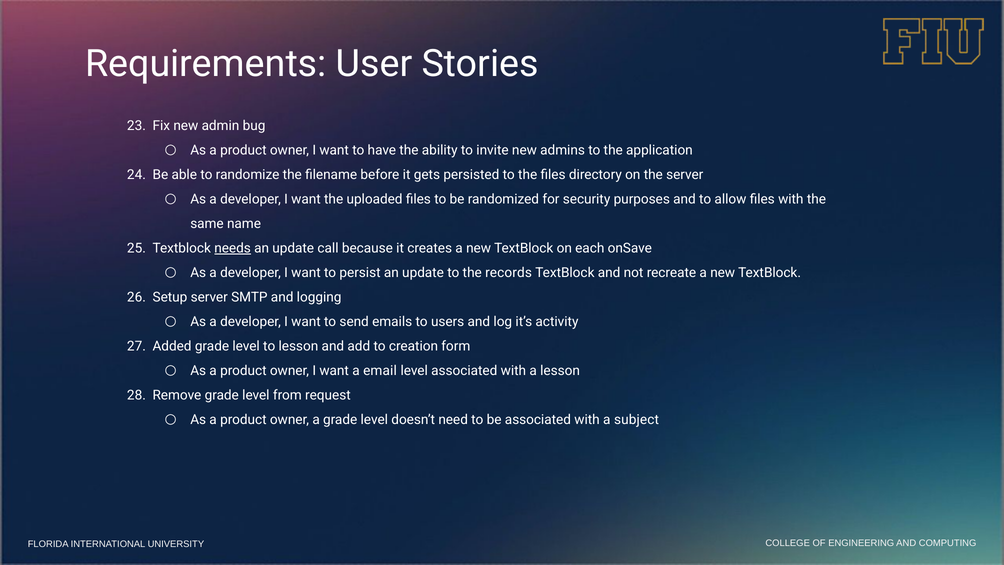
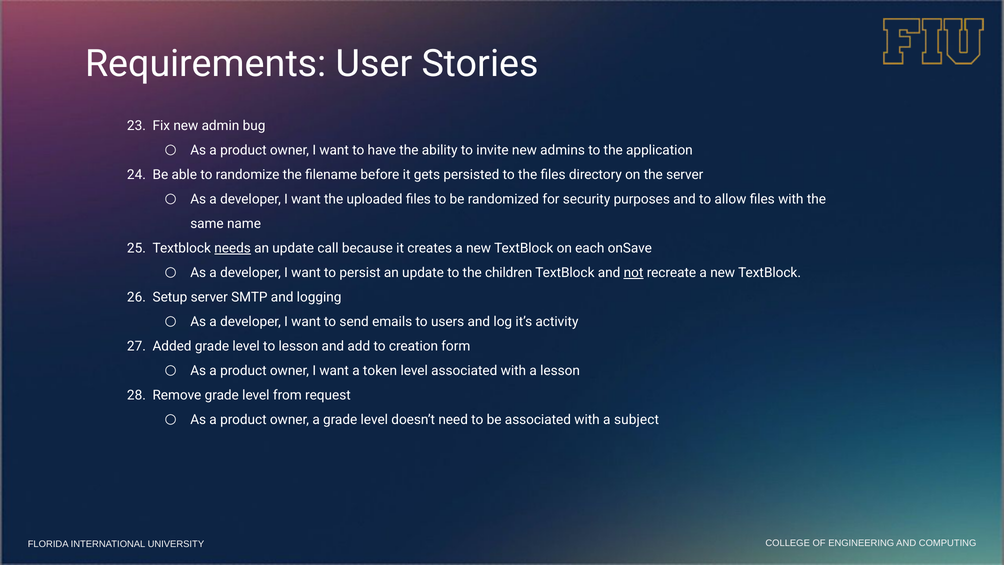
records: records -> children
not underline: none -> present
email: email -> token
